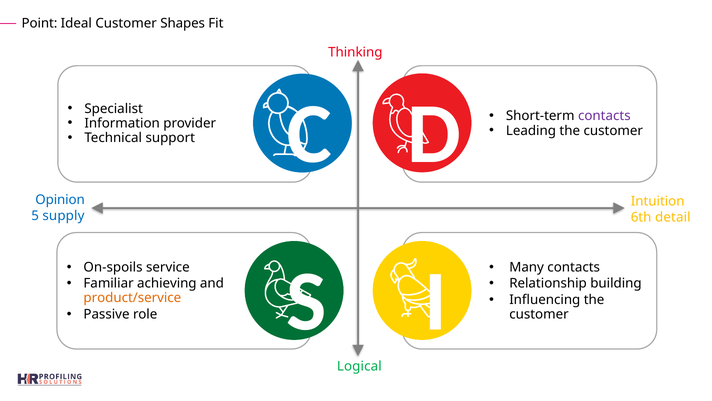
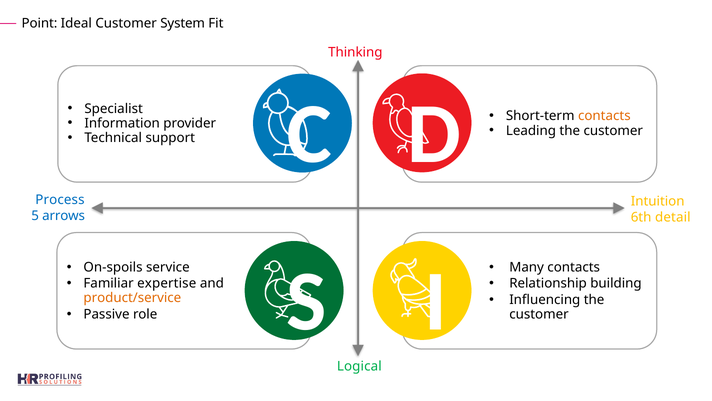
Shapes: Shapes -> System
contacts at (604, 116) colour: purple -> orange
Opinion: Opinion -> Process
supply: supply -> arrows
achieving: achieving -> expertise
